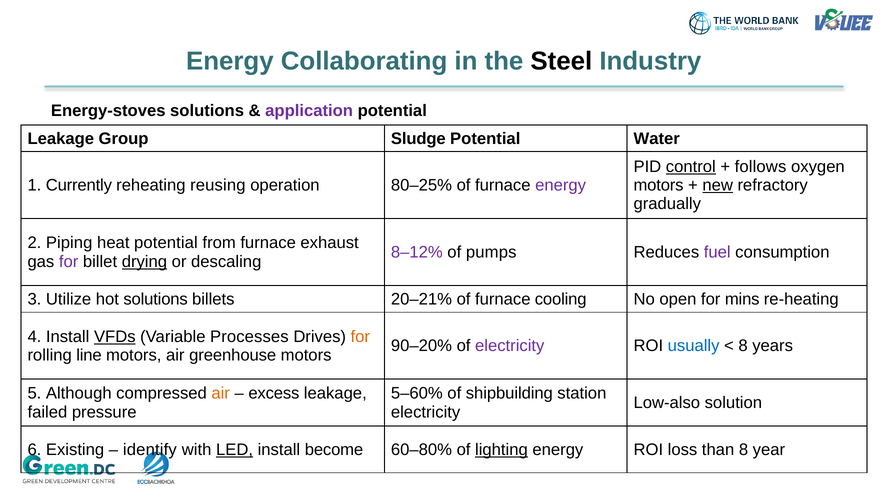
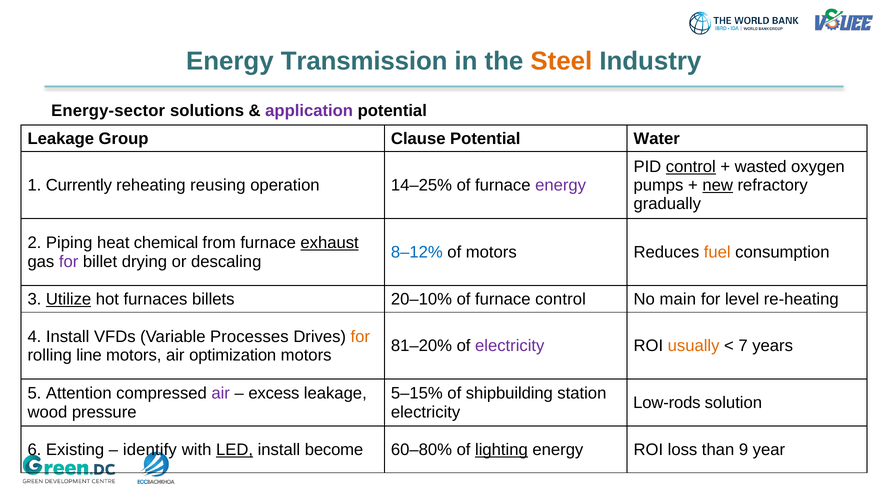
Collaborating: Collaborating -> Transmission
Steel colour: black -> orange
Energy-stoves: Energy-stoves -> Energy-sector
Sludge: Sludge -> Clause
follows: follows -> wasted
80–25%: 80–25% -> 14–25%
motors at (659, 185): motors -> pumps
heat potential: potential -> chemical
exhaust underline: none -> present
8–12% colour: purple -> blue
of pumps: pumps -> motors
fuel colour: purple -> orange
drying underline: present -> none
Utilize underline: none -> present
hot solutions: solutions -> furnaces
20–21%: 20–21% -> 20–10%
furnace cooling: cooling -> control
open: open -> main
mins: mins -> level
VFDs underline: present -> none
90–20%: 90–20% -> 81–20%
usually colour: blue -> orange
8 at (743, 346): 8 -> 7
greenhouse: greenhouse -> optimization
Although: Although -> Attention
air at (221, 393) colour: orange -> purple
5–60%: 5–60% -> 5–15%
Low-also: Low-also -> Low-rods
failed: failed -> wood
than 8: 8 -> 9
